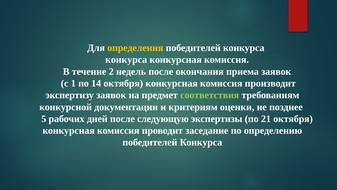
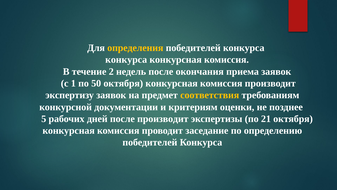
14: 14 -> 50
соответствия colour: light green -> yellow
после следующую: следующую -> производит
